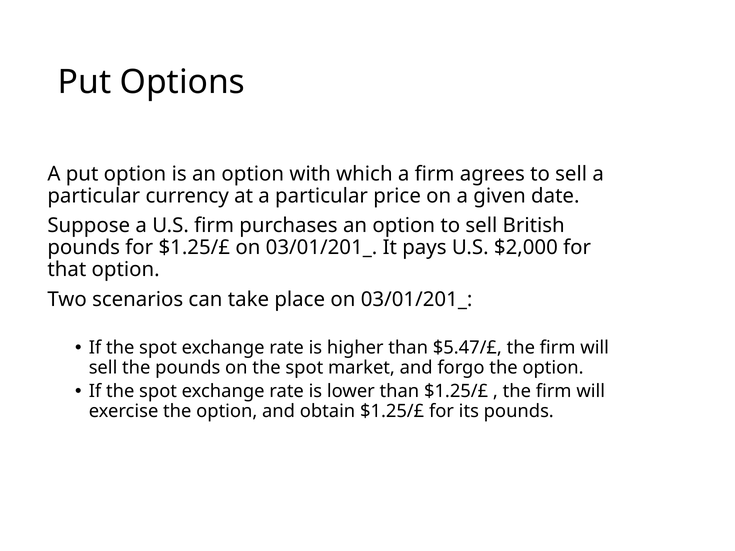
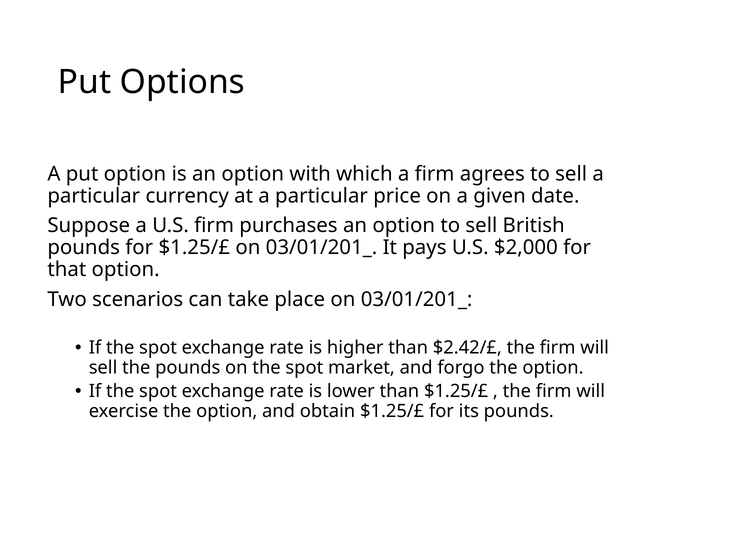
$5.47/£: $5.47/£ -> $2.42/£
